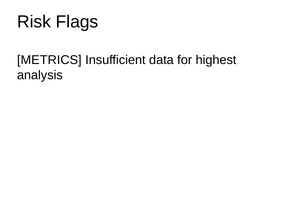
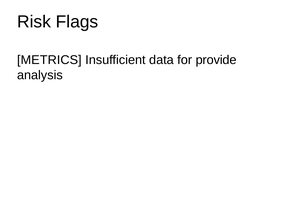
highest: highest -> provide
